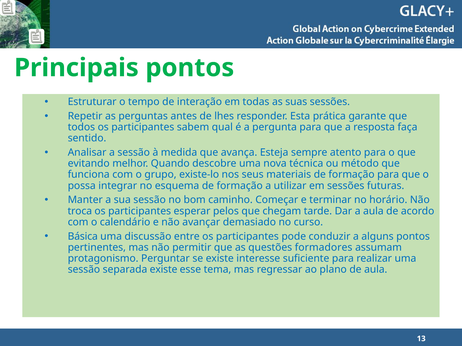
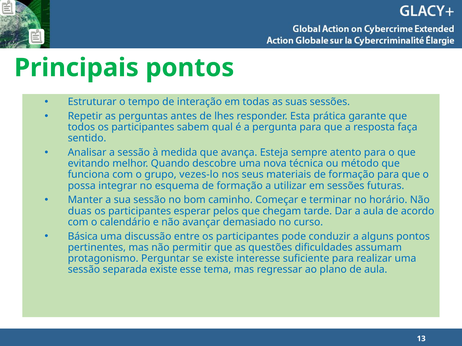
existe-lo: existe-lo -> vezes-lo
troca: troca -> duas
formadores: formadores -> dificuldades
